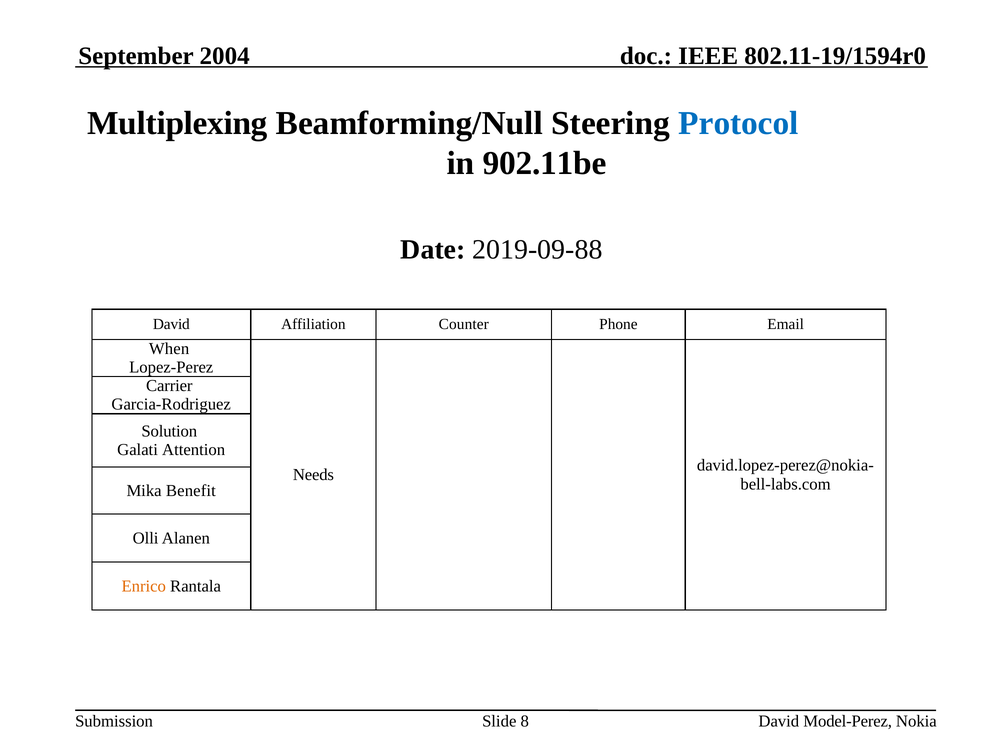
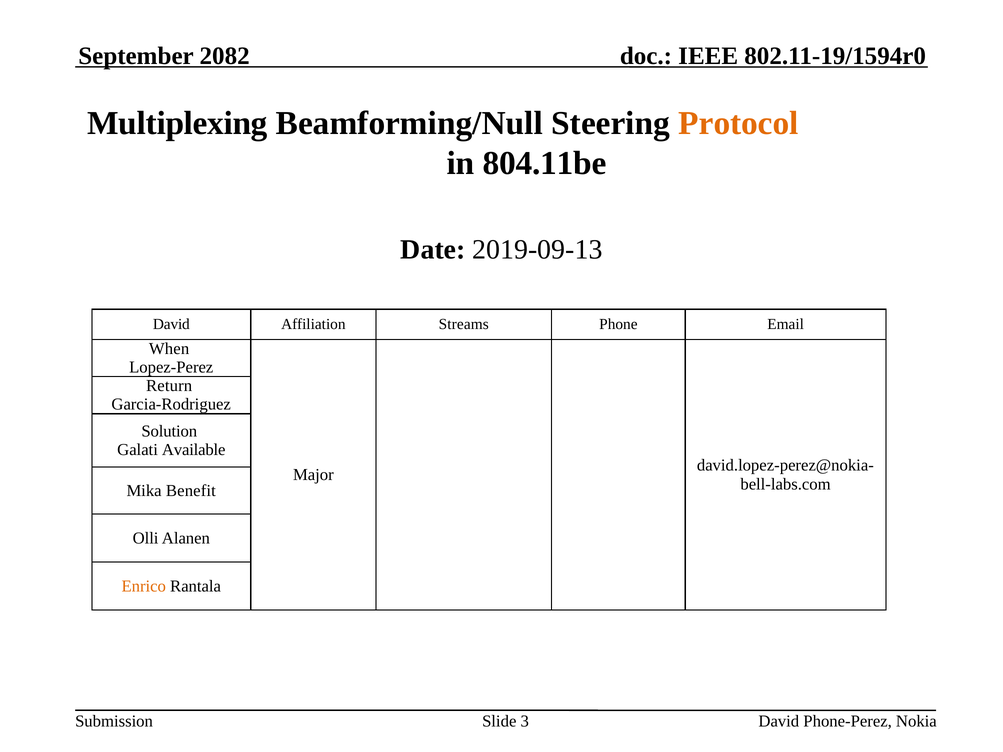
2004: 2004 -> 2082
Protocol colour: blue -> orange
902.11be: 902.11be -> 804.11be
2019-09-88: 2019-09-88 -> 2019-09-13
Counter: Counter -> Streams
Carrier: Carrier -> Return
Attention: Attention -> Available
Needs: Needs -> Major
8: 8 -> 3
Model-Perez: Model-Perez -> Phone-Perez
